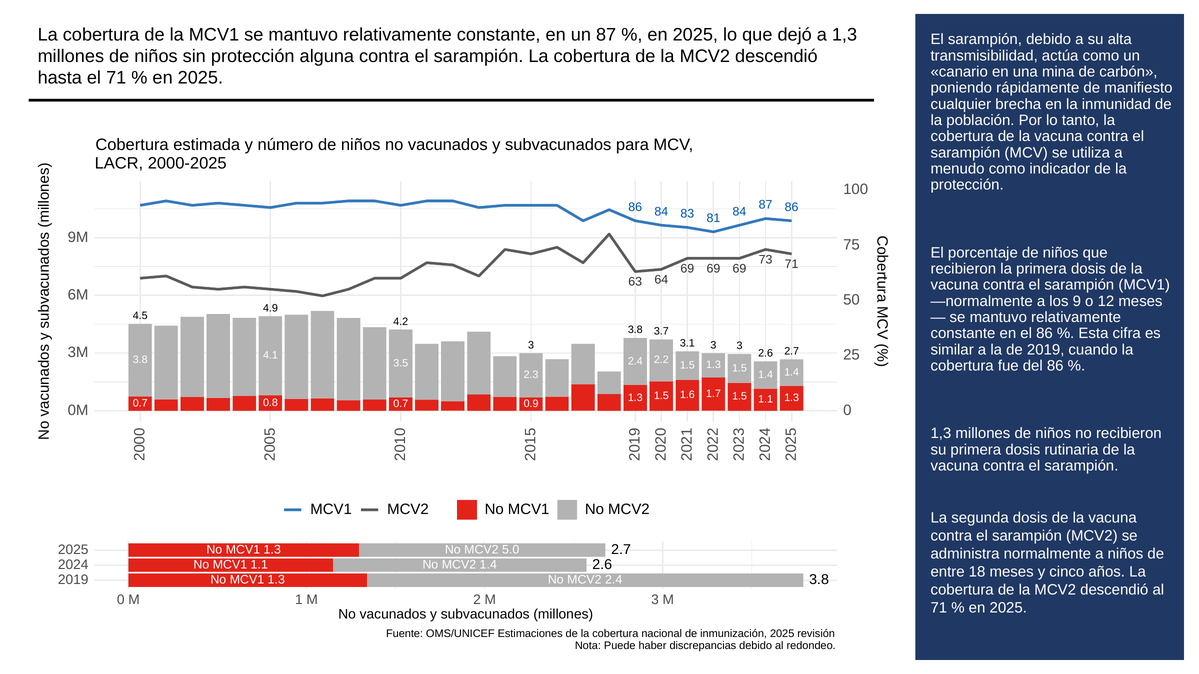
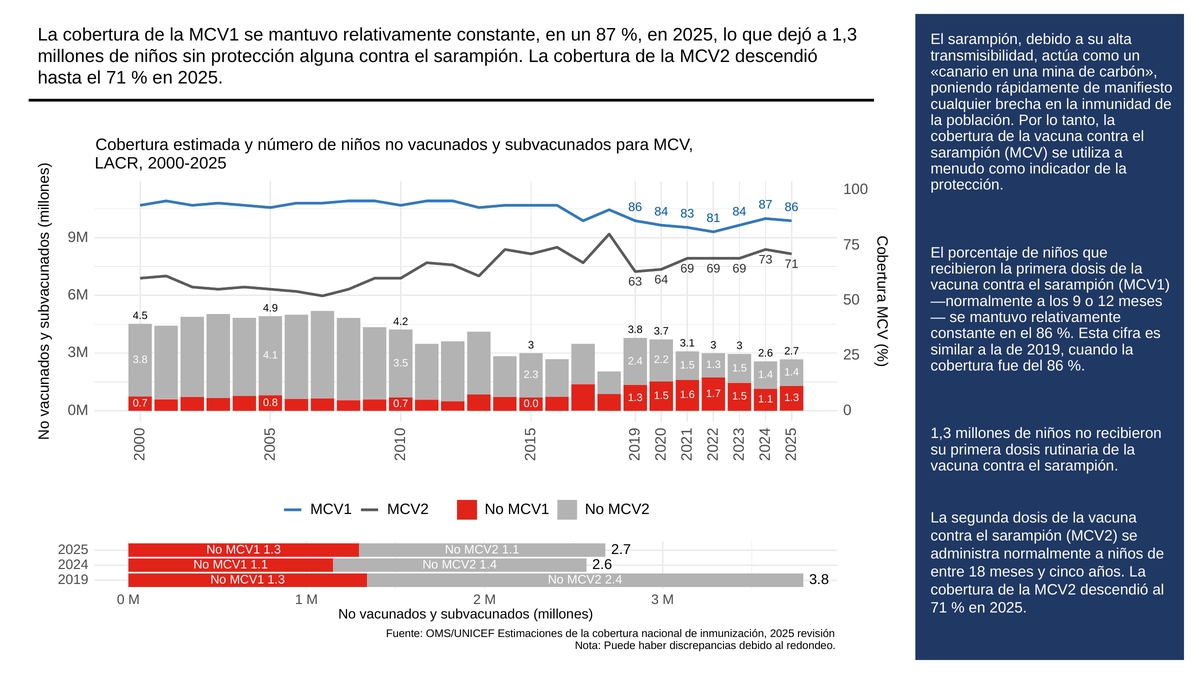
0.9: 0.9 -> 0.0
MCV2 5.0: 5.0 -> 1.1
